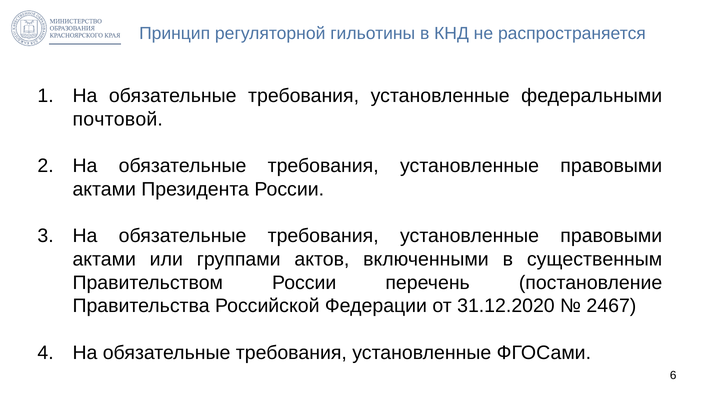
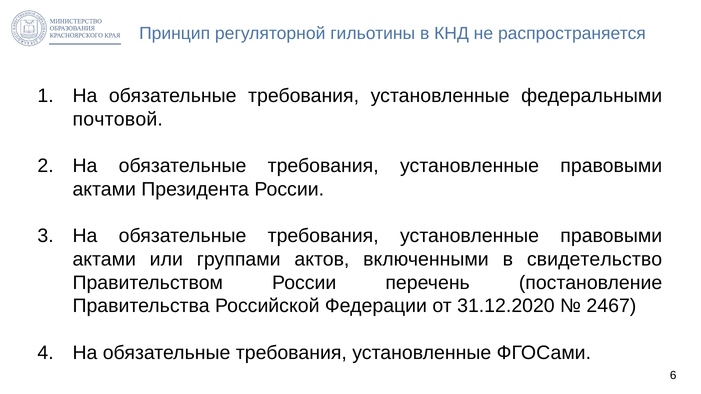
существенным: существенным -> свидетельство
